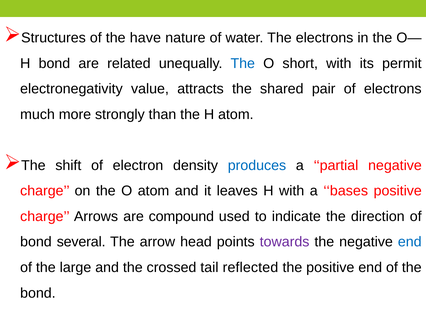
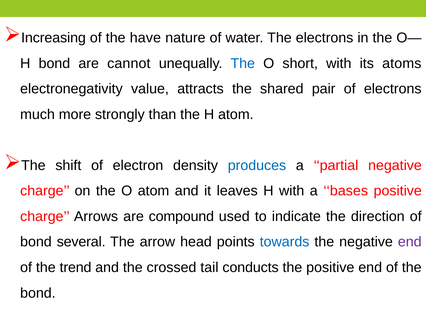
Structures: Structures -> Increasing
related: related -> cannot
permit: permit -> atoms
towards colour: purple -> blue
end at (410, 242) colour: blue -> purple
large: large -> trend
reflected: reflected -> conducts
